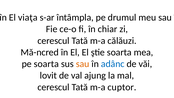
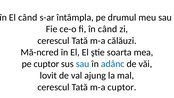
El viaţa: viaţa -> când
în chiar: chiar -> când
pe soarta: soarta -> cuptor
sau at (83, 64) colour: orange -> blue
